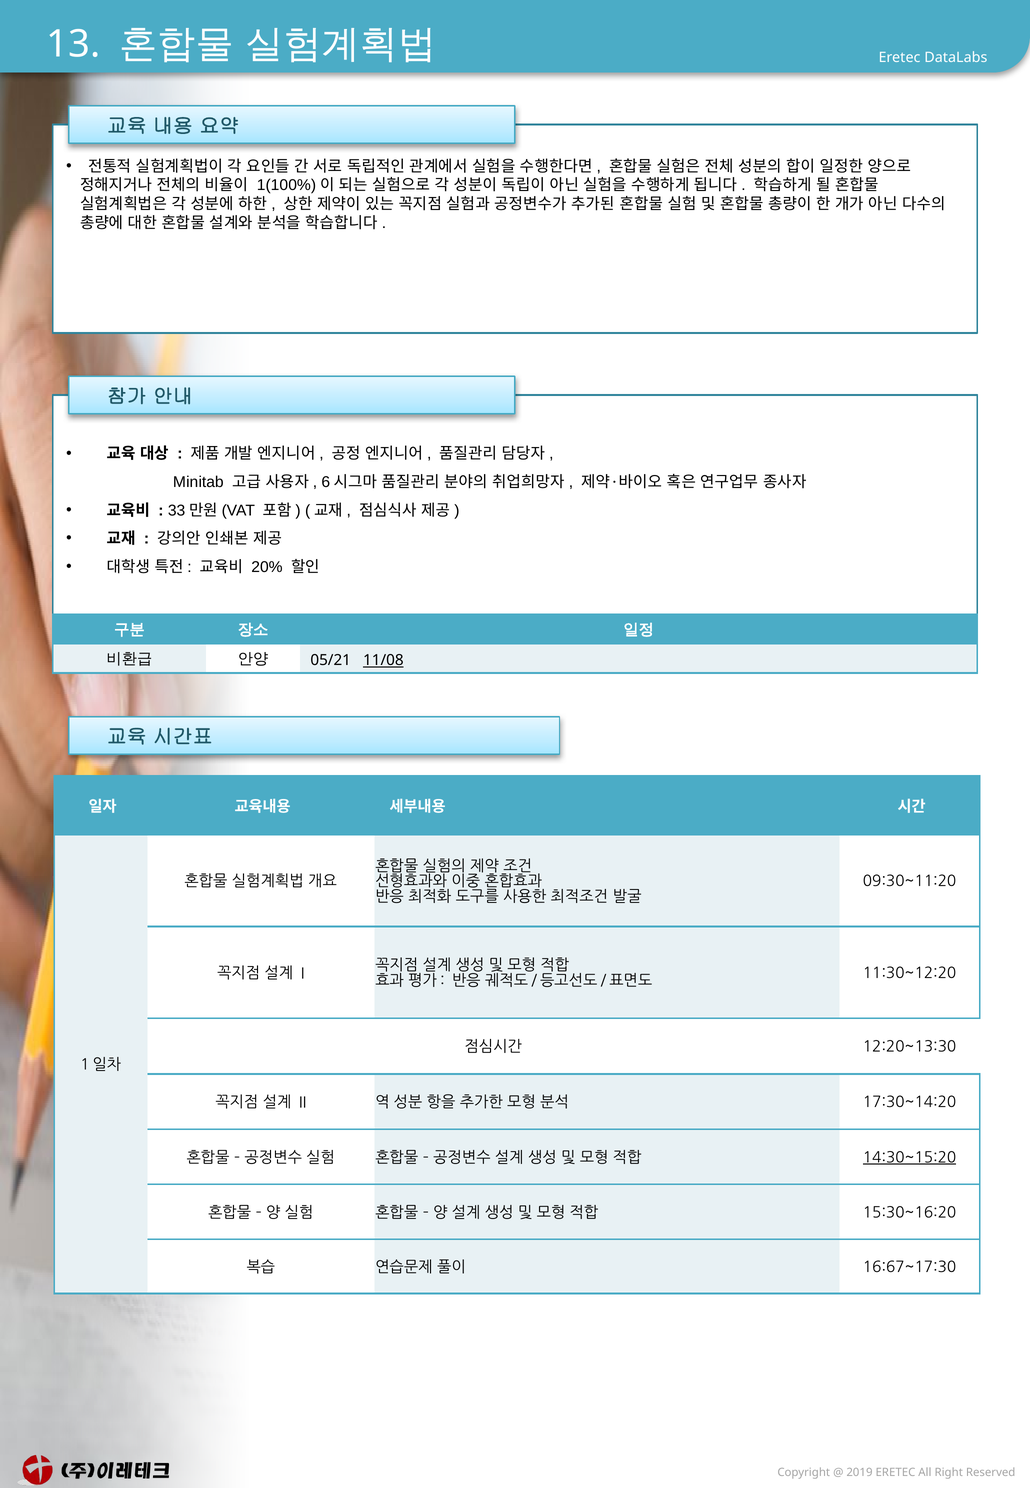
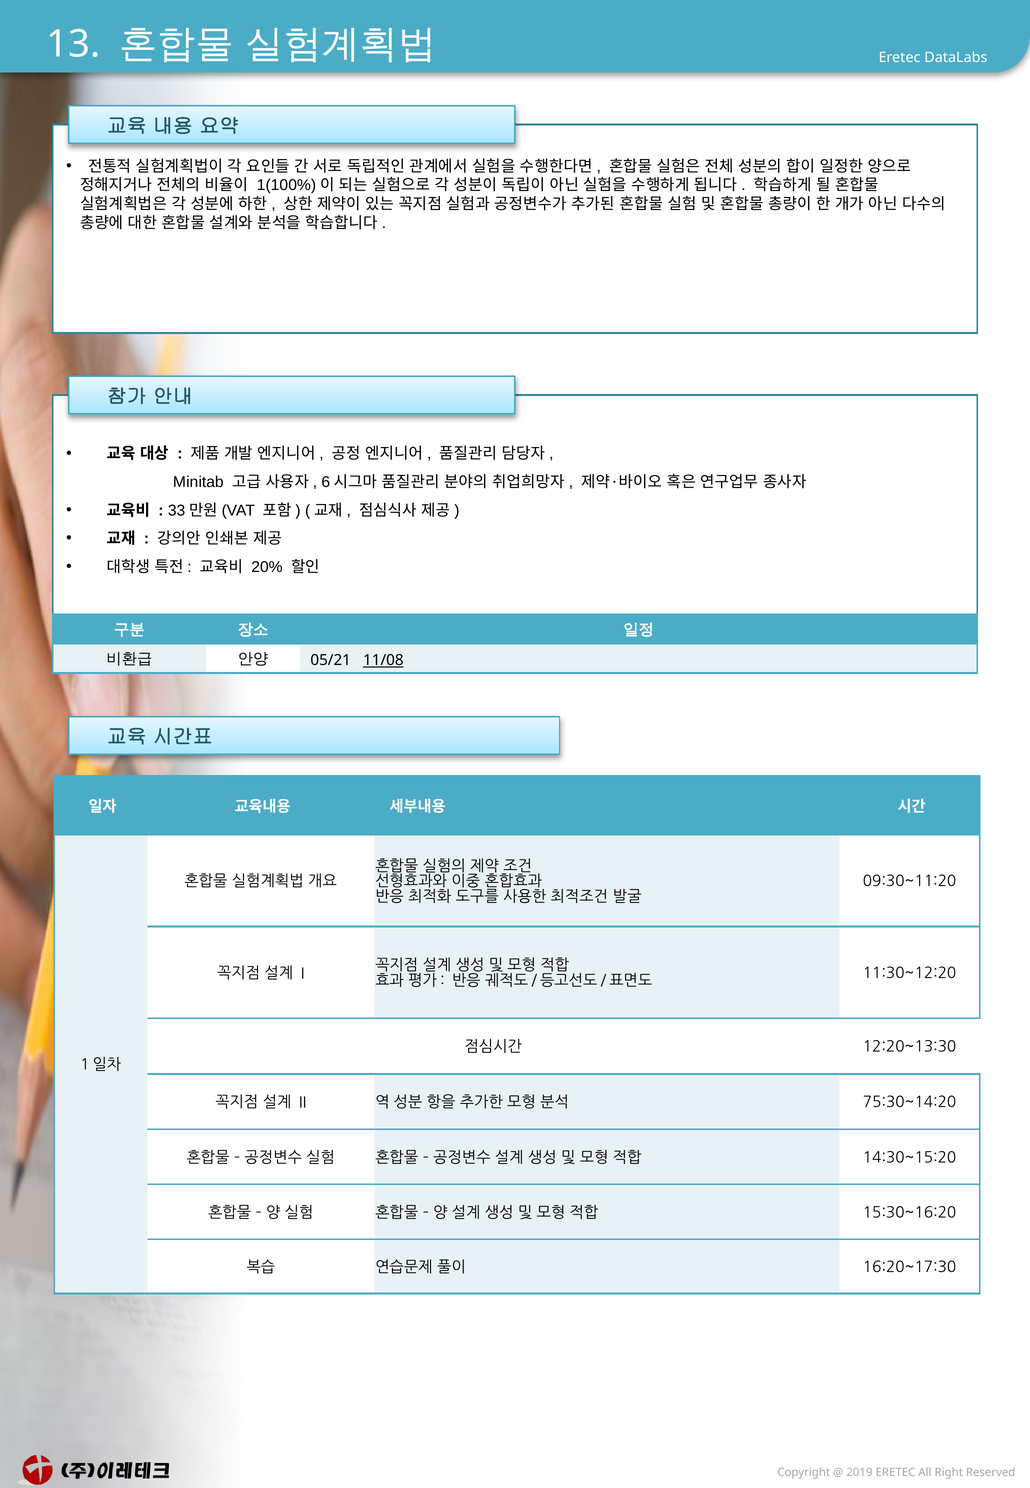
17:30~14:20: 17:30~14:20 -> 75:30~14:20
14:30~15:20 underline: present -> none
16:67~17:30: 16:67~17:30 -> 16:20~17:30
